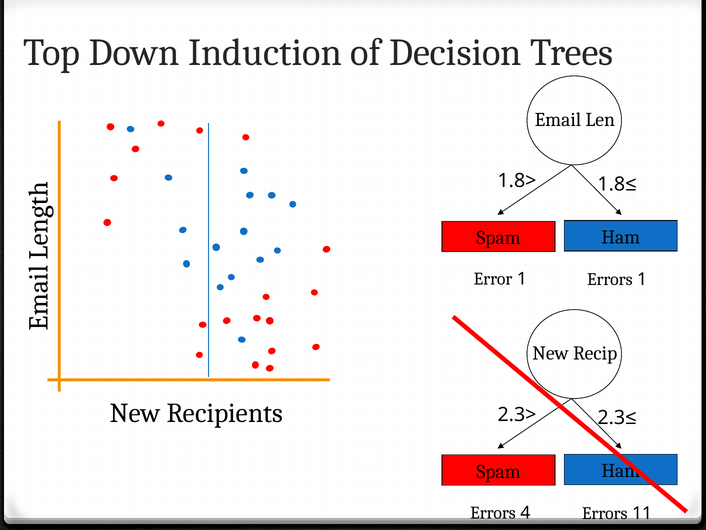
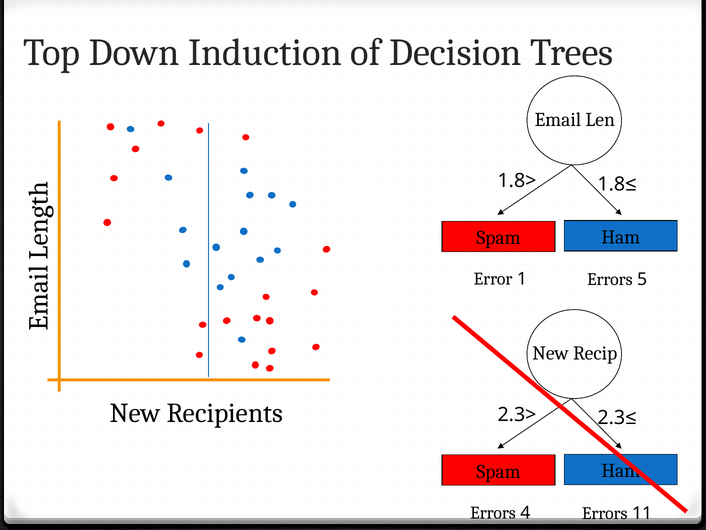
Error 1: 1 -> 5
